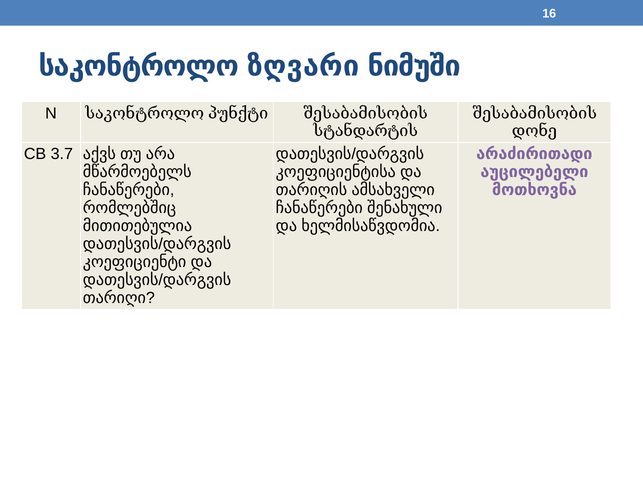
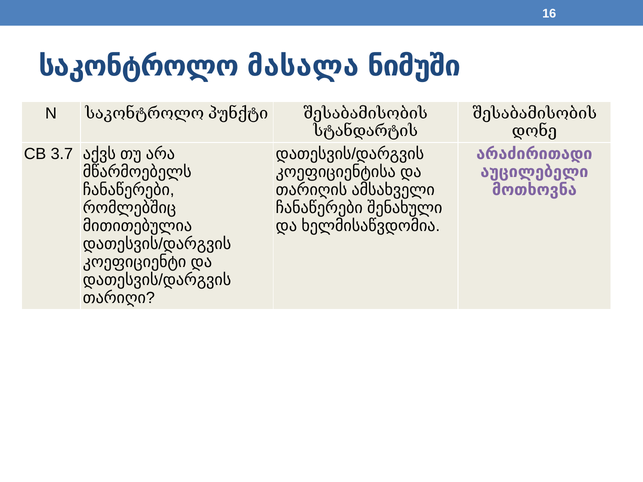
ზღვარი: ზღვარი -> მასალა
